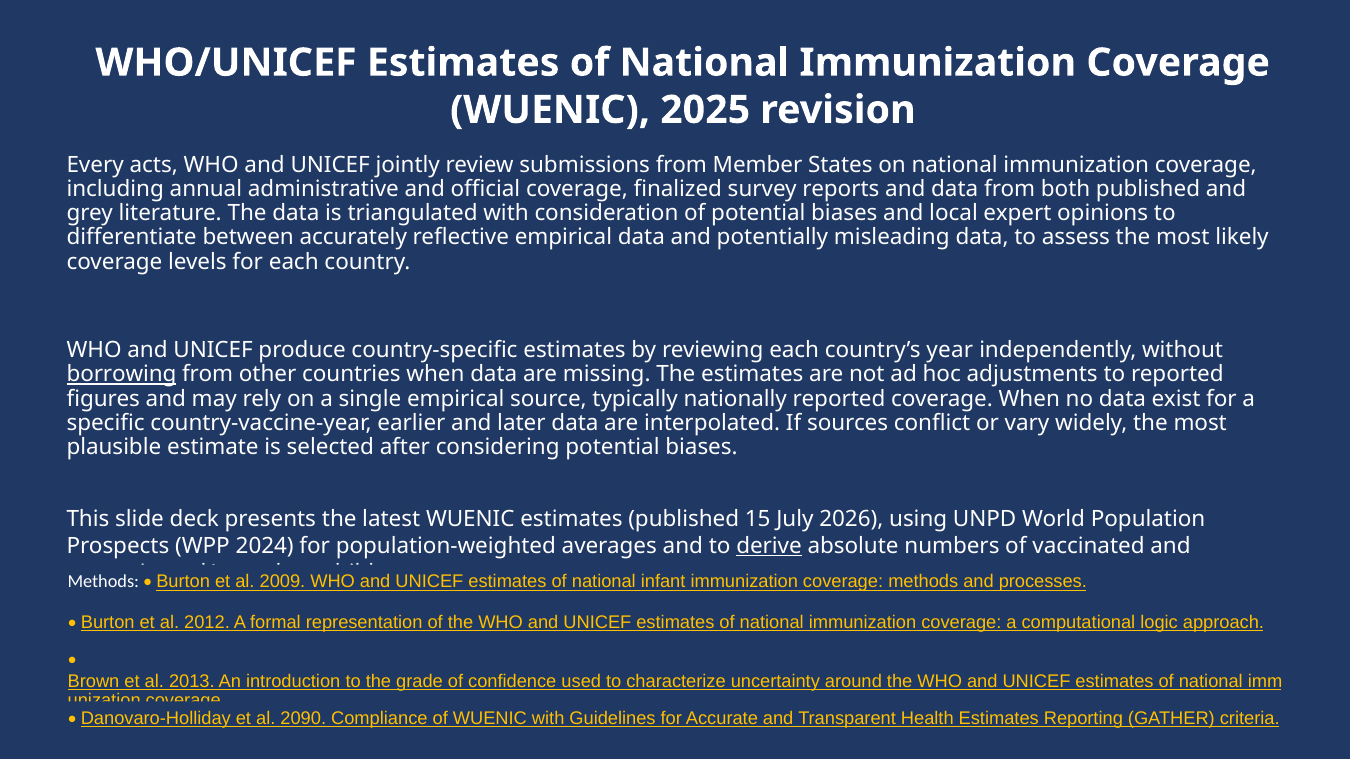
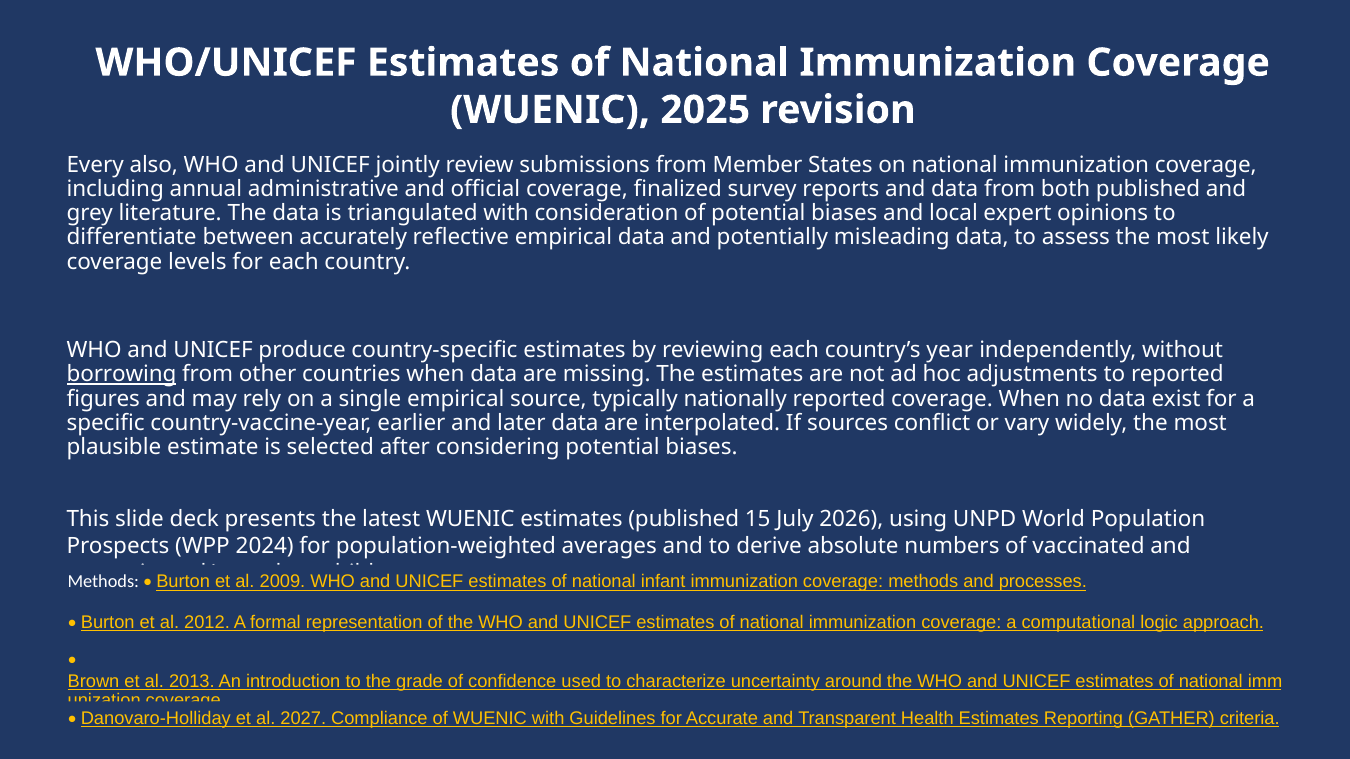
acts: acts -> also
derive underline: present -> none
2090: 2090 -> 2027
